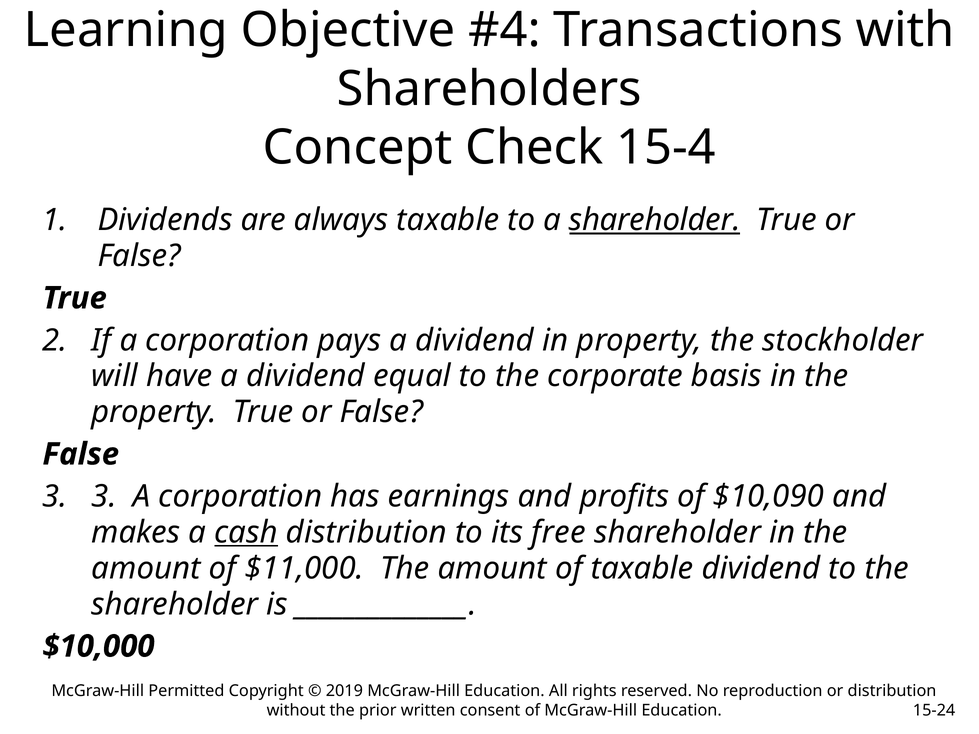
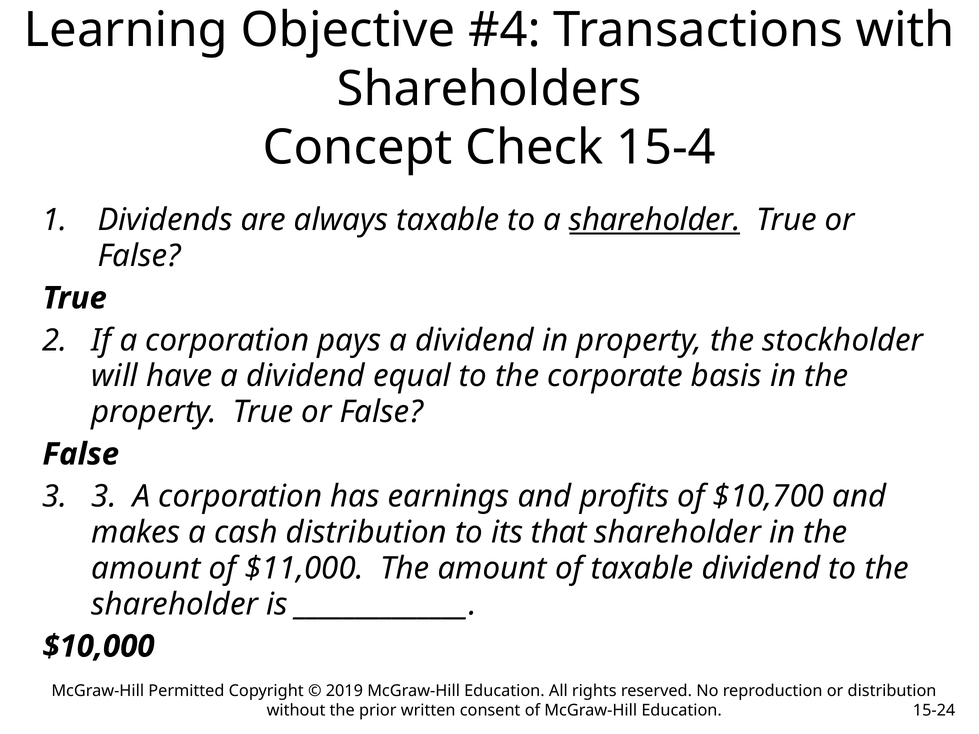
$10,090: $10,090 -> $10,700
cash underline: present -> none
free: free -> that
